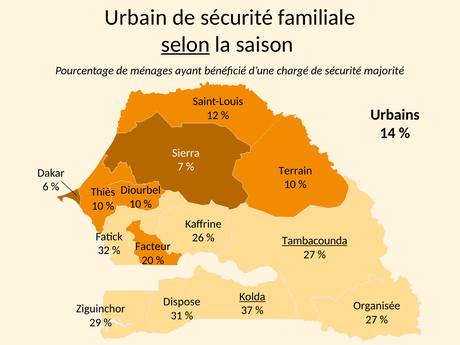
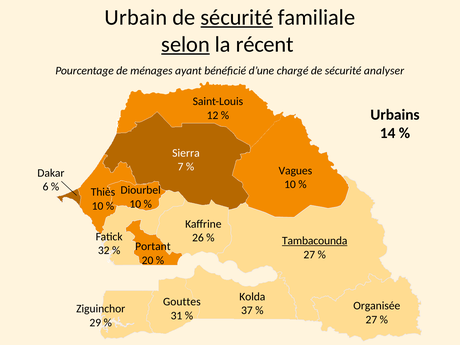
sécurité at (237, 18) underline: none -> present
saison: saison -> récent
majorité: majorité -> analyser
Terrain: Terrain -> Vagues
Facteur: Facteur -> Portant
Kolda underline: present -> none
Dispose: Dispose -> Gouttes
